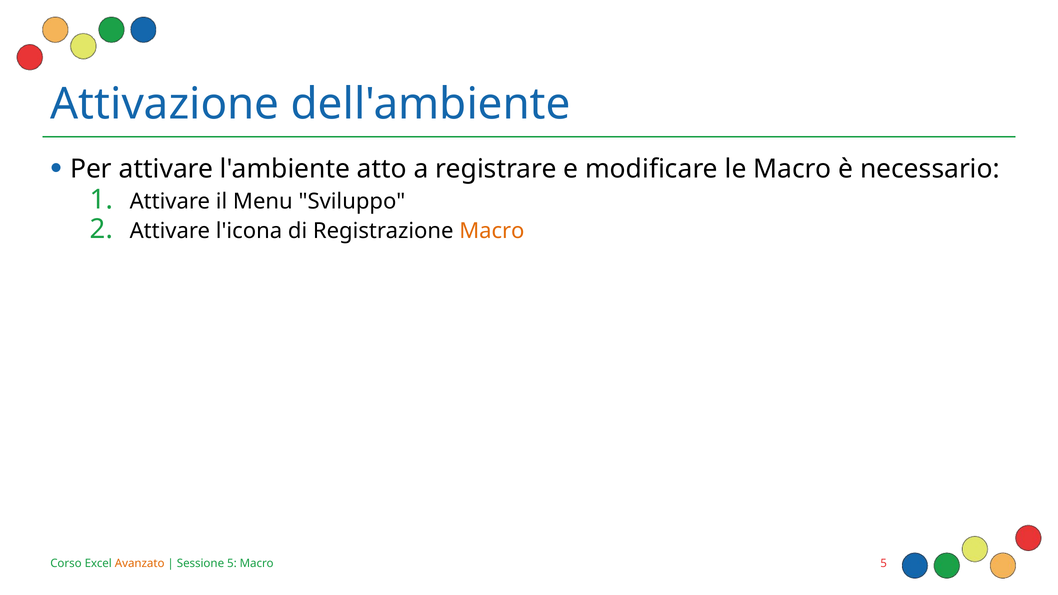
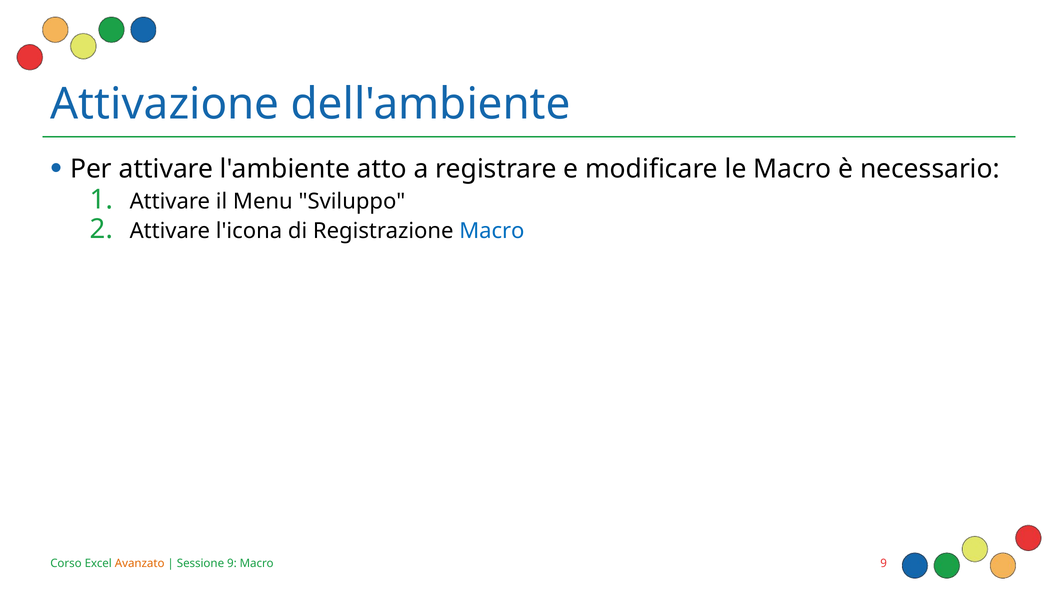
Macro at (492, 231) colour: orange -> blue
Sessione 5: 5 -> 9
Macro 5: 5 -> 9
